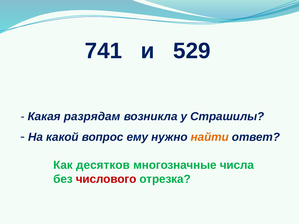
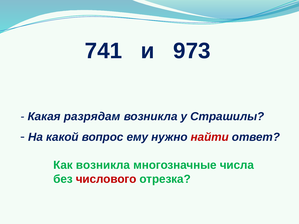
529: 529 -> 973
найти colour: orange -> red
Как десятков: десятков -> возникла
